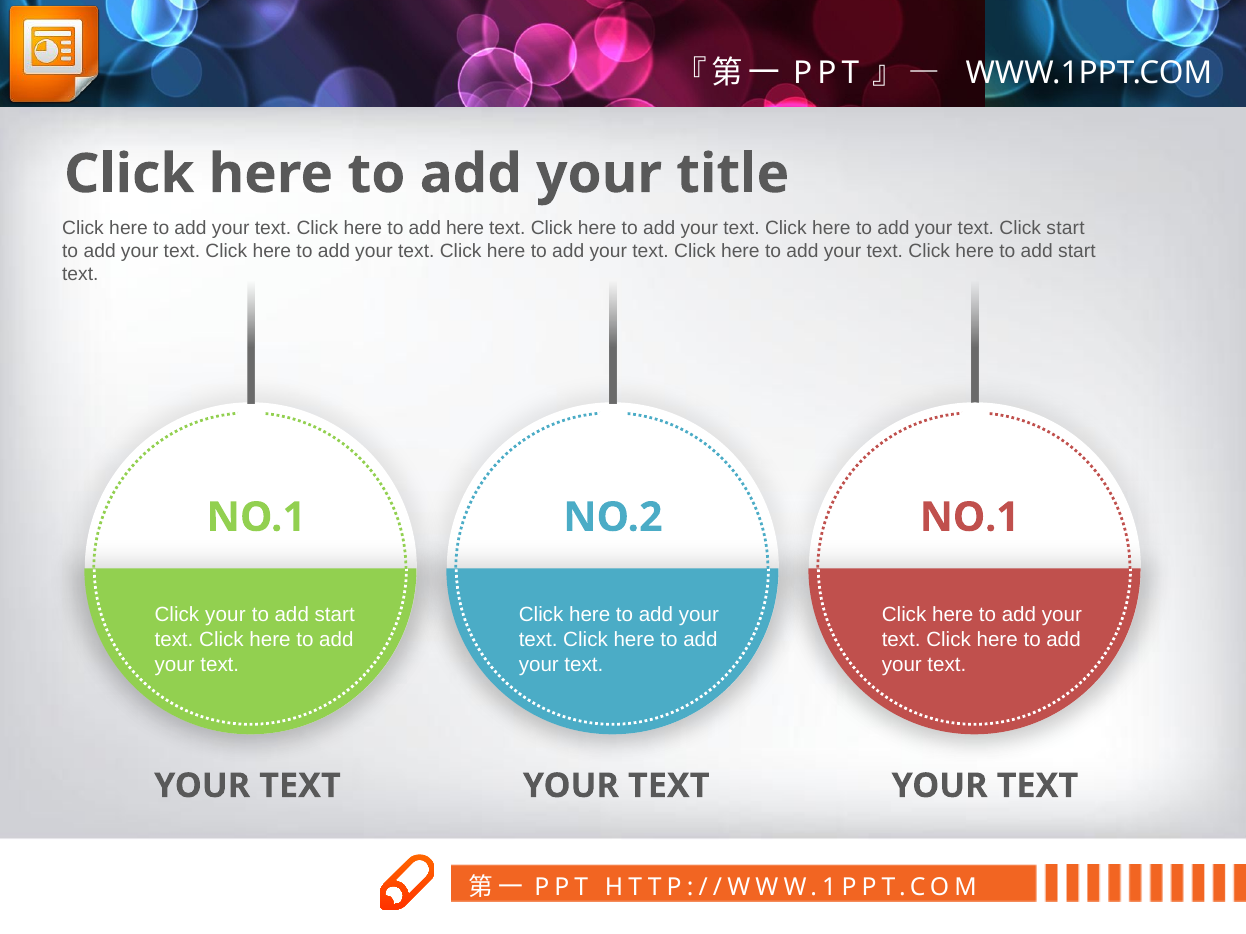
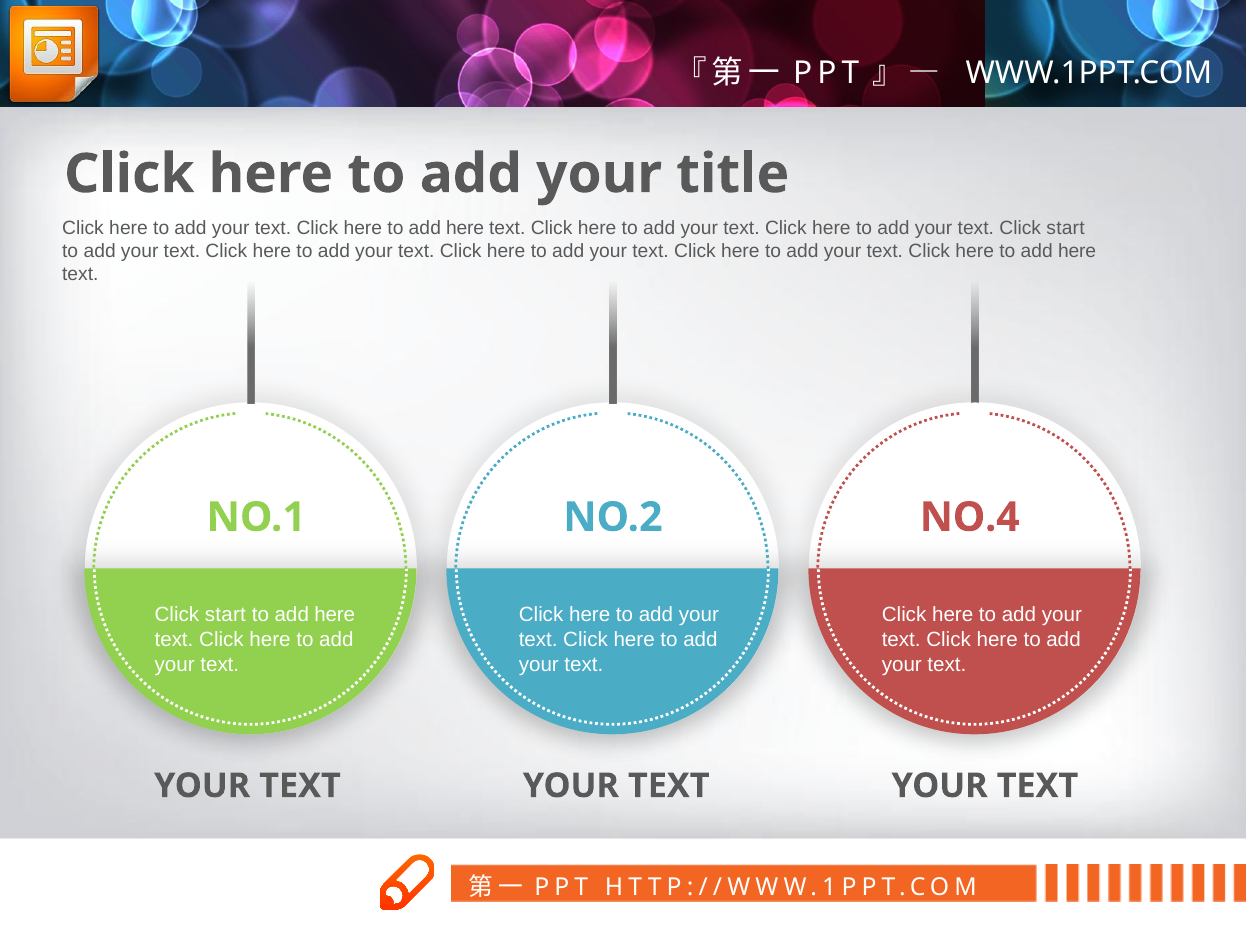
start at (1077, 251): start -> here
NO.2 NO.1: NO.1 -> NO.4
your at (225, 615): your -> start
start at (335, 615): start -> here
